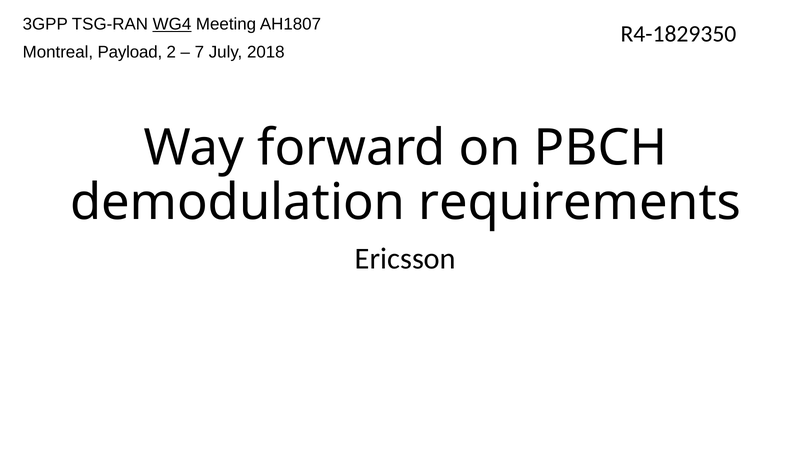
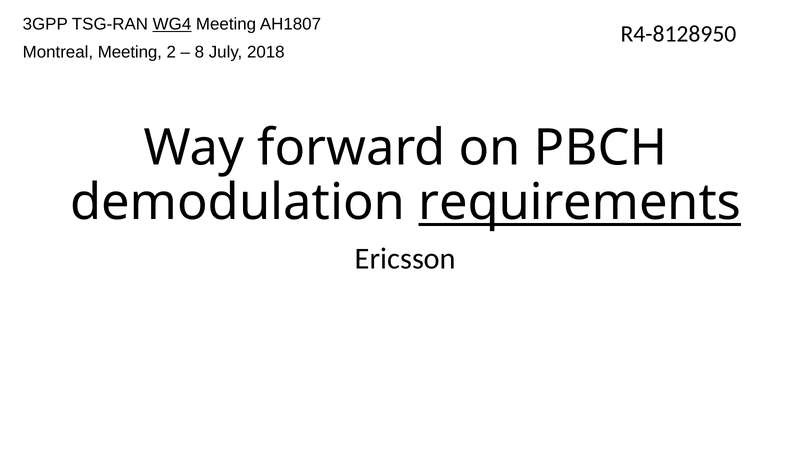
R4-1829350: R4-1829350 -> R4-8128950
Montreal Payload: Payload -> Meeting
7: 7 -> 8
requirements underline: none -> present
